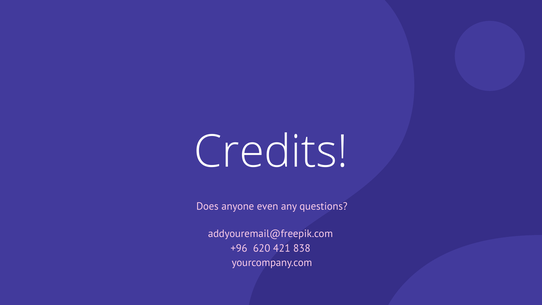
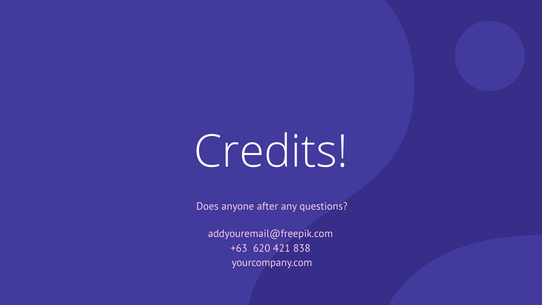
even: even -> after
+96: +96 -> +63
